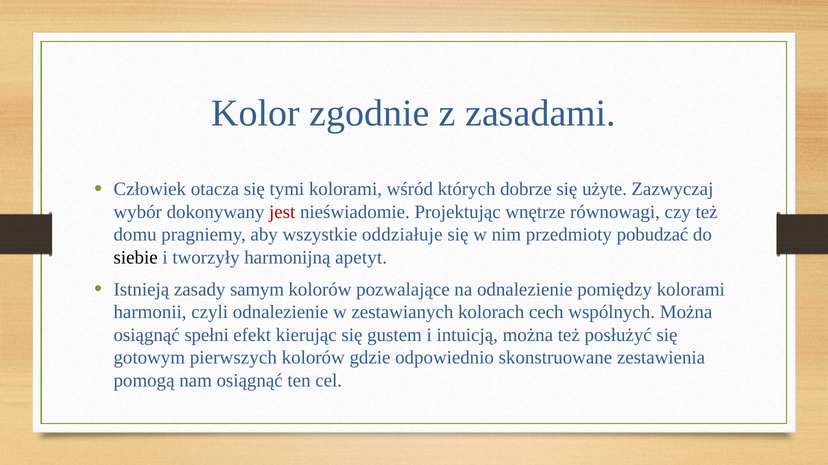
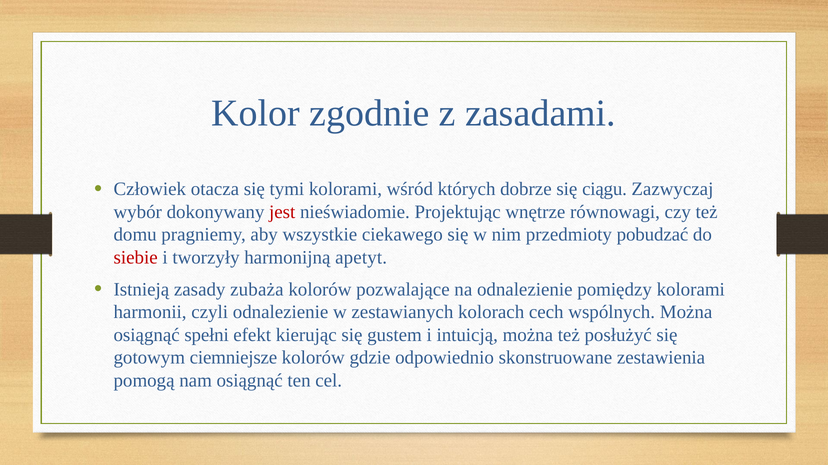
użyte: użyte -> ciągu
oddziałuje: oddziałuje -> ciekawego
siebie colour: black -> red
samym: samym -> zubaża
pierwszych: pierwszych -> ciemniejsze
